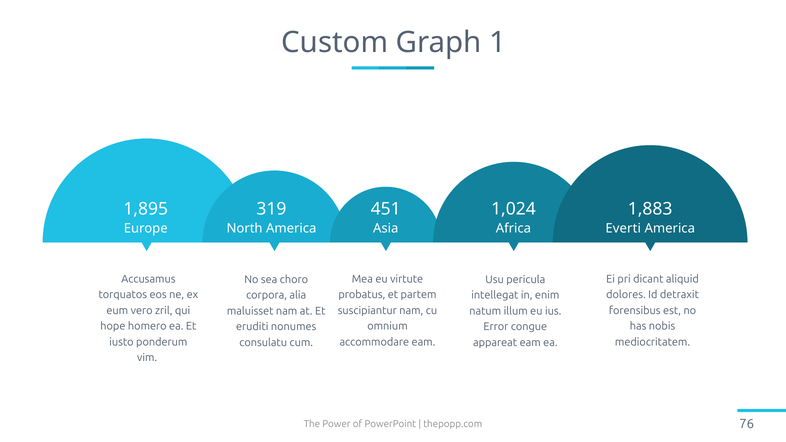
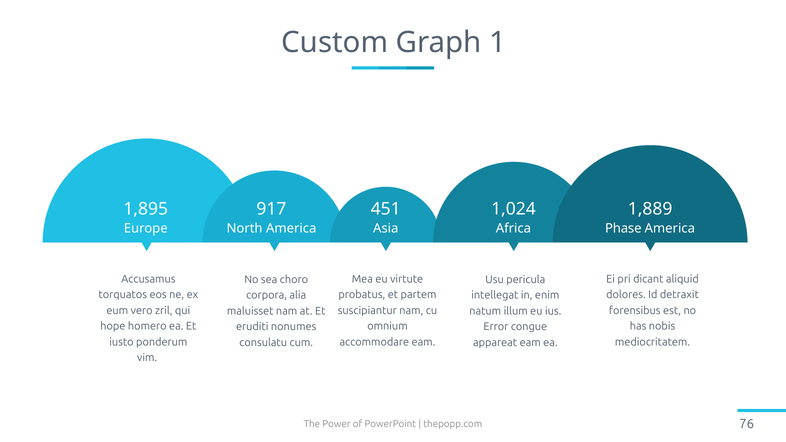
319: 319 -> 917
1,883: 1,883 -> 1,889
Everti: Everti -> Phase
